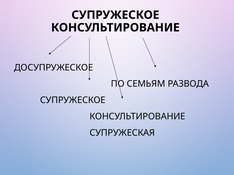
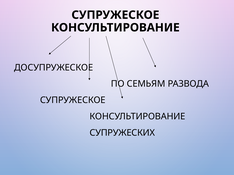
СУПРУЖЕСКАЯ: СУПРУЖЕСКАЯ -> СУПРУЖЕСКИХ
